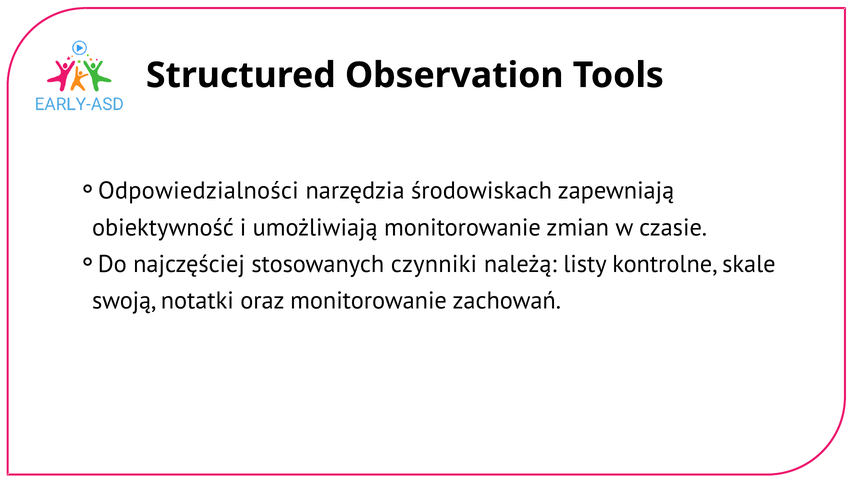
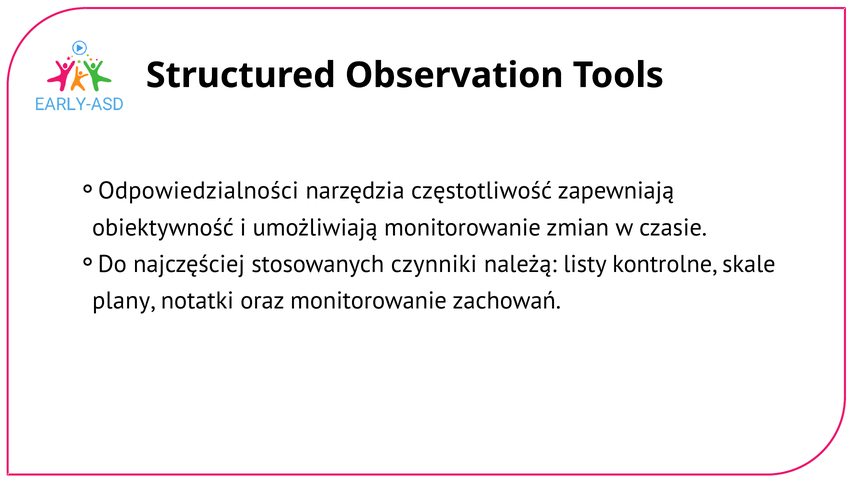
środowiskach: środowiskach -> częstotliwość
swoją: swoją -> plany
